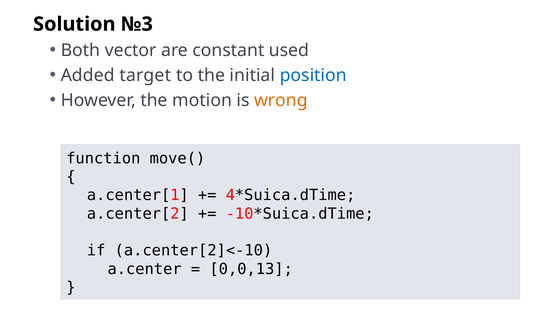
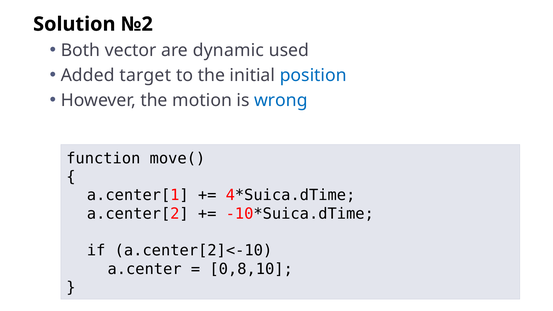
№3: №3 -> №2
constant: constant -> dynamic
wrong colour: orange -> blue
0,0,13: 0,0,13 -> 0,8,10
